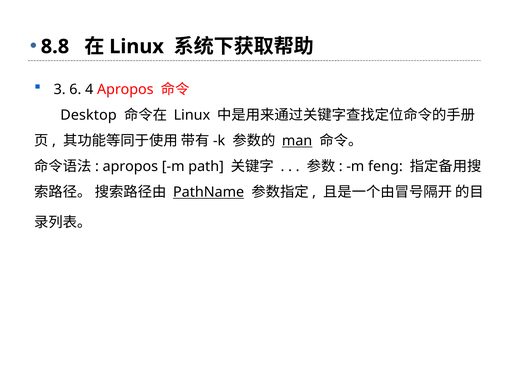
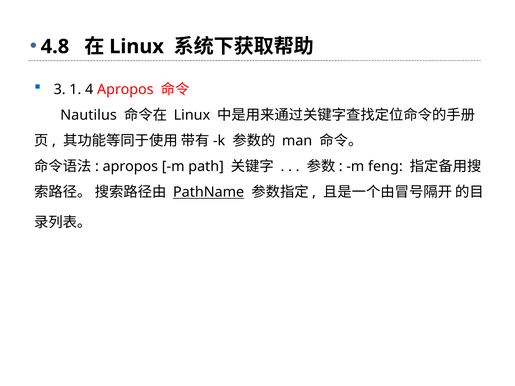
8.8: 8.8 -> 4.8
6: 6 -> 1
Desktop: Desktop -> Nautilus
man underline: present -> none
